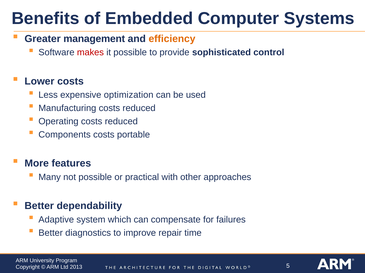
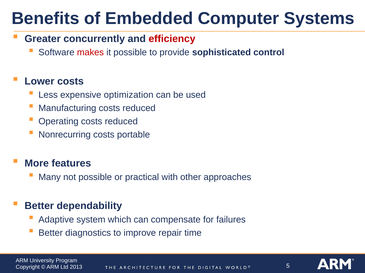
management: management -> concurrently
efficiency colour: orange -> red
Components: Components -> Nonrecurring
